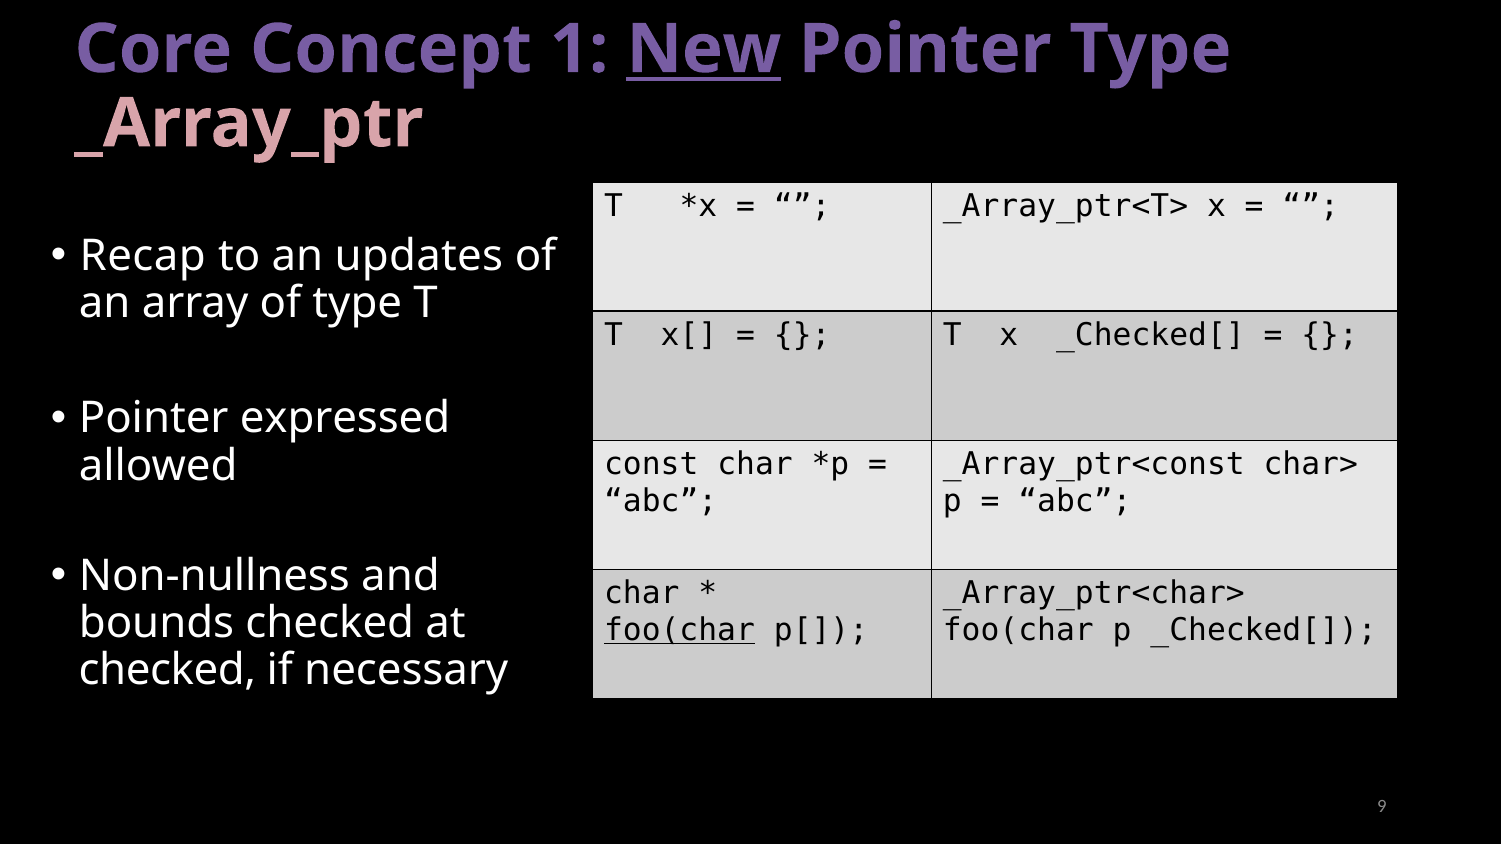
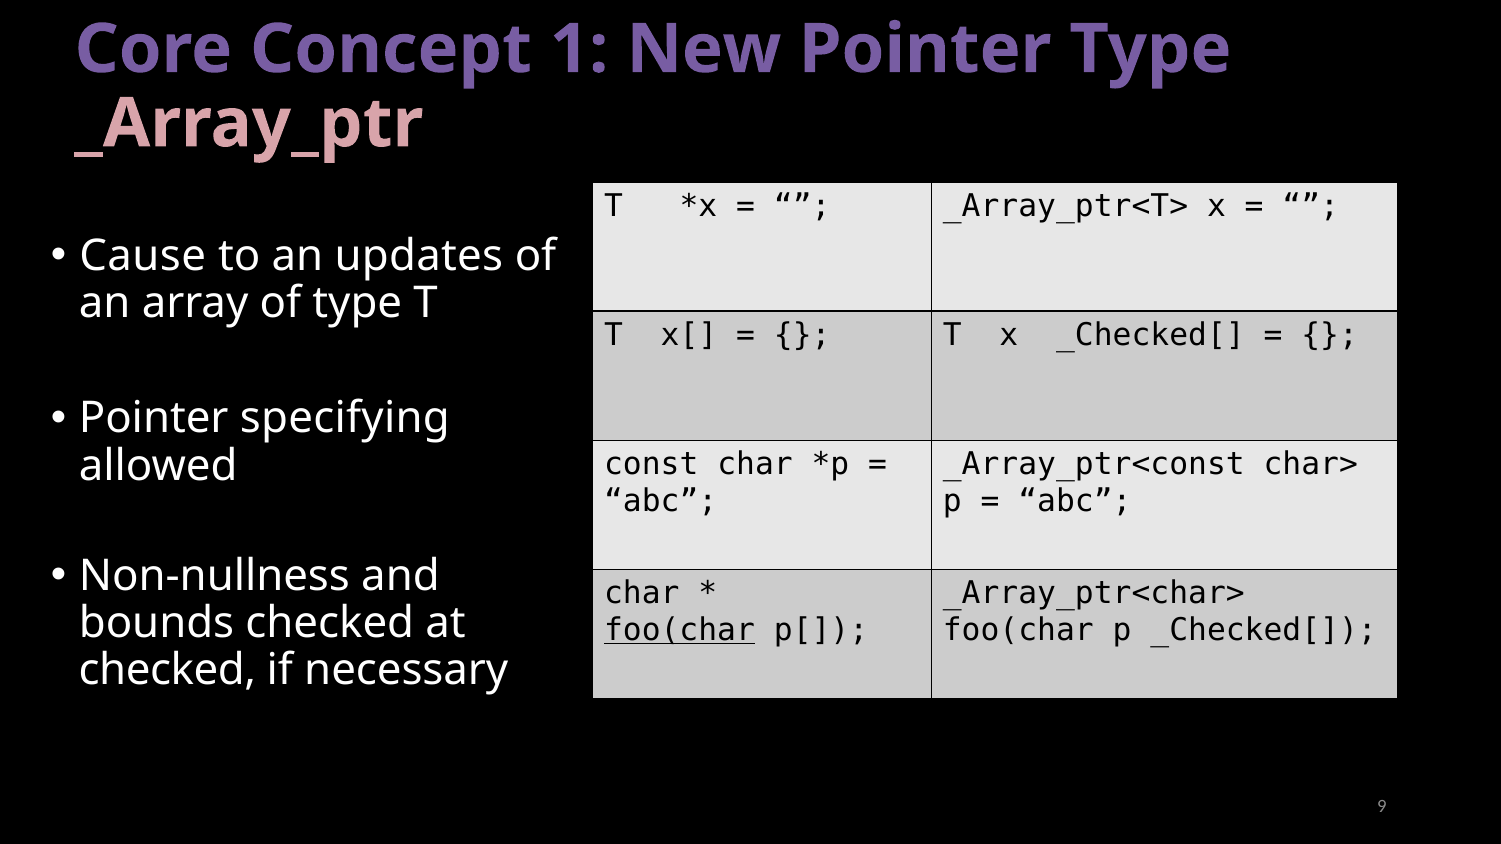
New underline: present -> none
Recap: Recap -> Cause
expressed: expressed -> specifying
